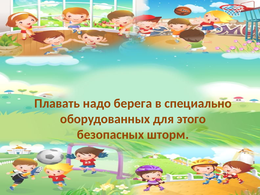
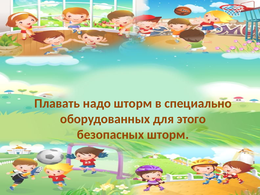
надо берега: берега -> шторм
